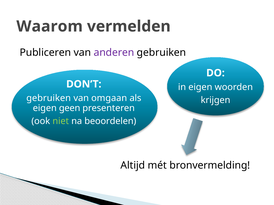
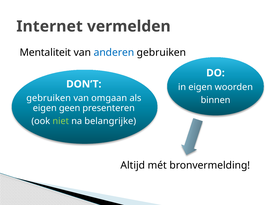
Waarom: Waarom -> Internet
Publiceren: Publiceren -> Mentaliteit
anderen colour: purple -> blue
krijgen: krijgen -> binnen
beoordelen: beoordelen -> belangrijke
